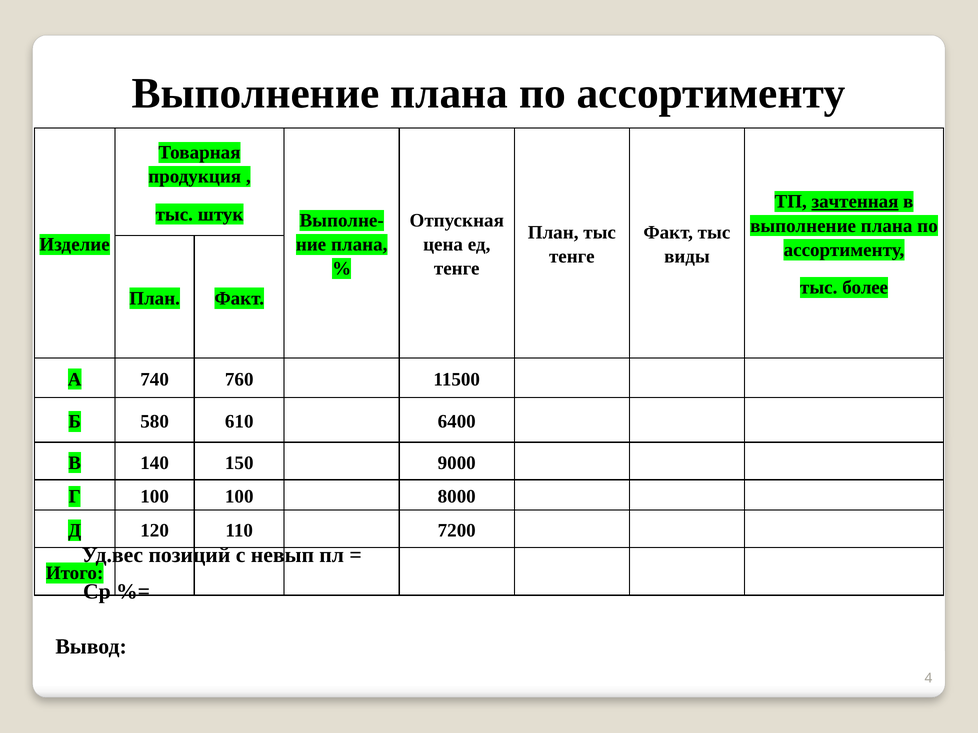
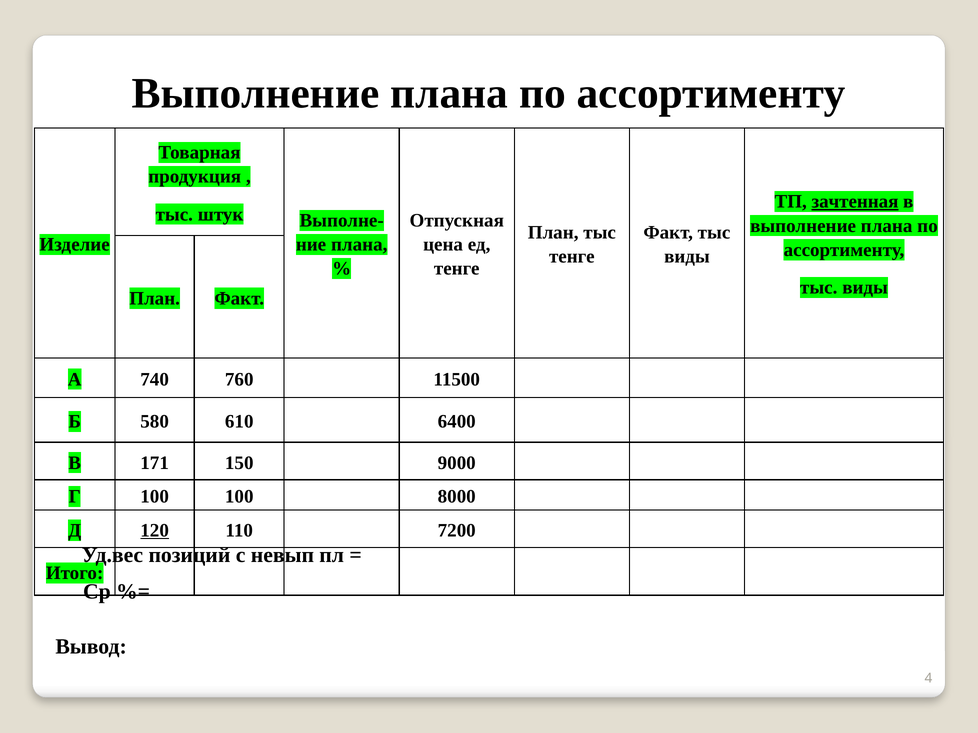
более at (865, 288): более -> виды
140: 140 -> 171
120 underline: none -> present
